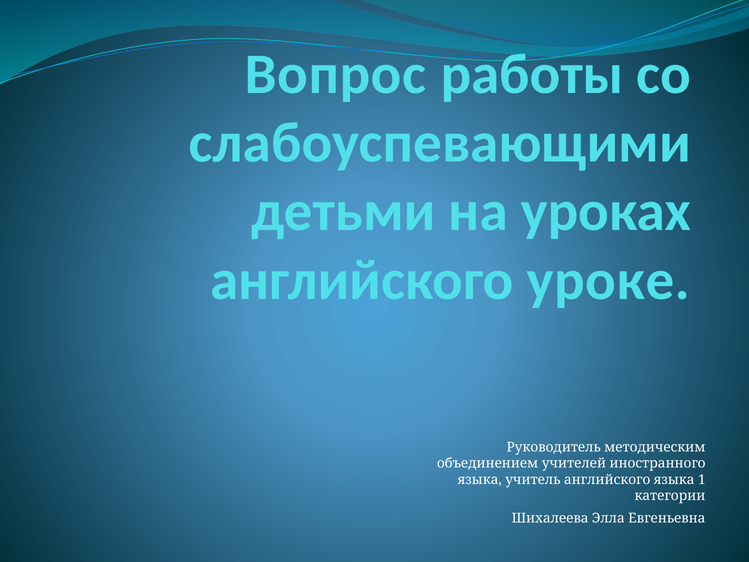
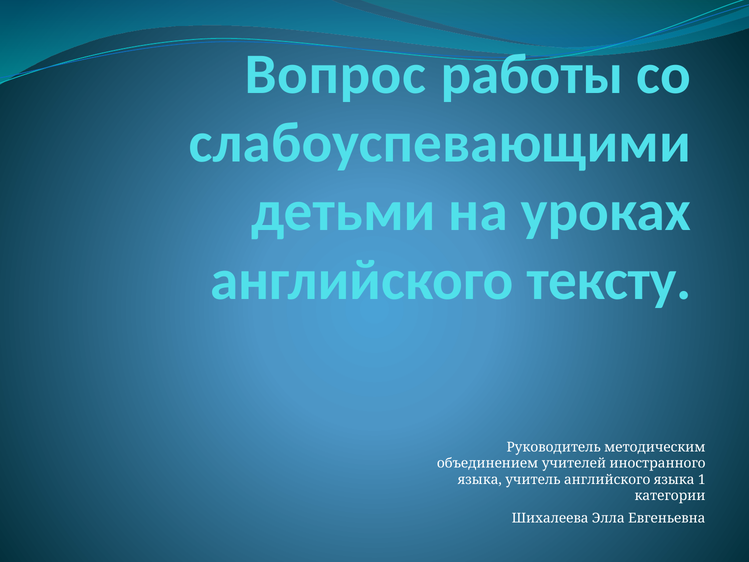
уроке: уроке -> тексту
